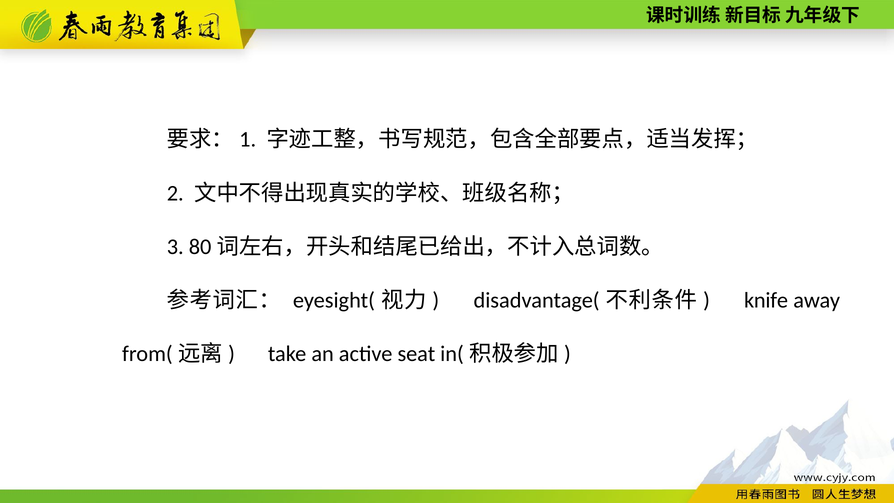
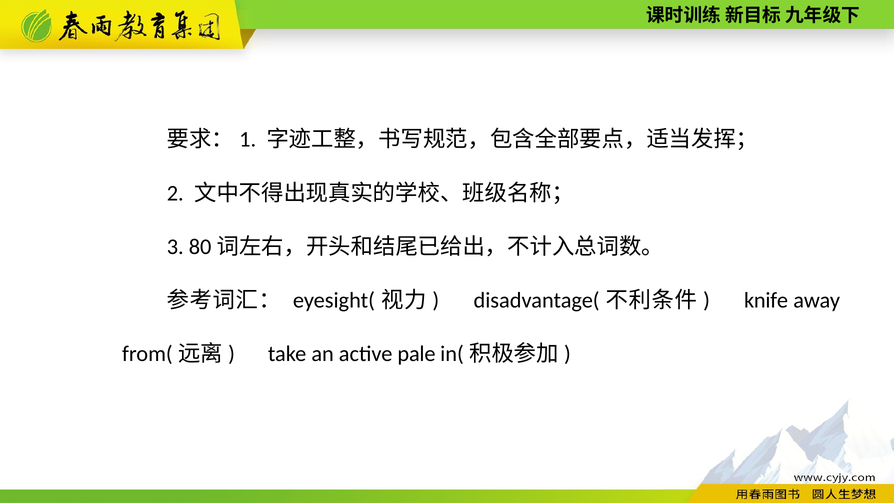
seat: seat -> pale
